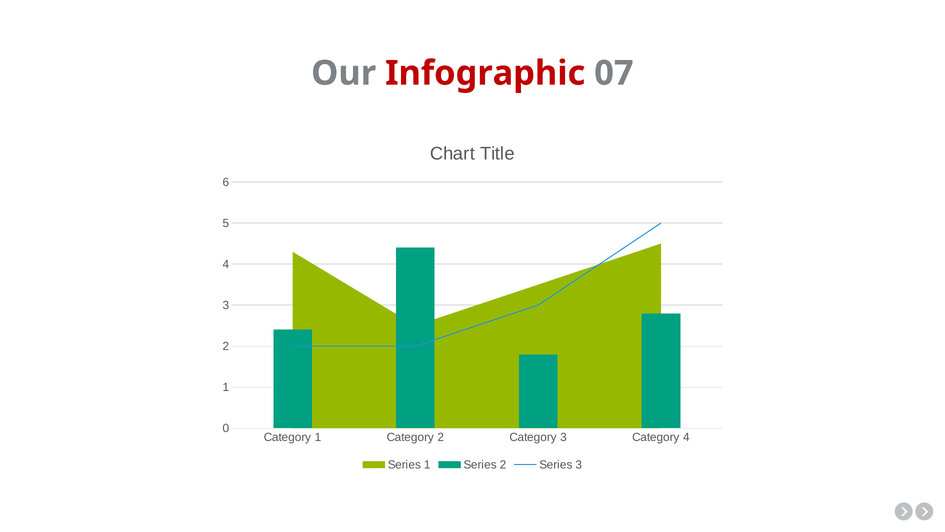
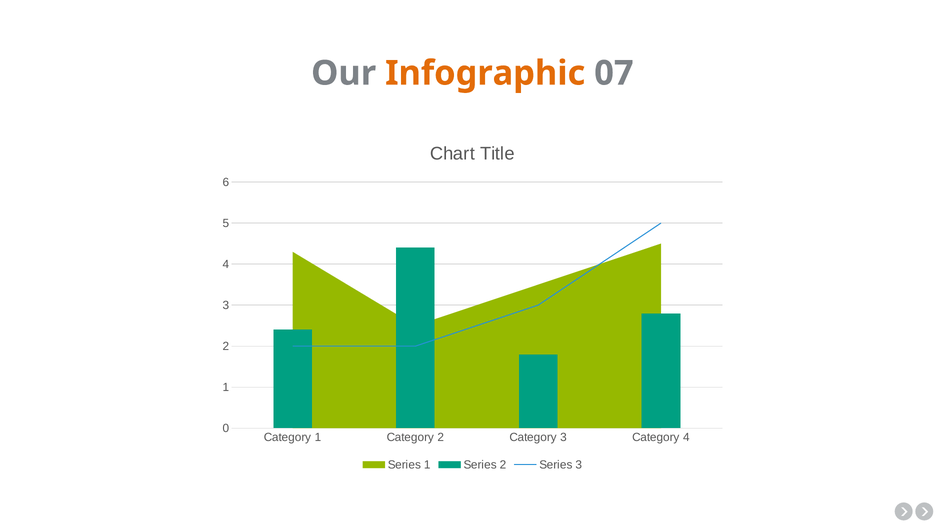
Infographic colour: red -> orange
